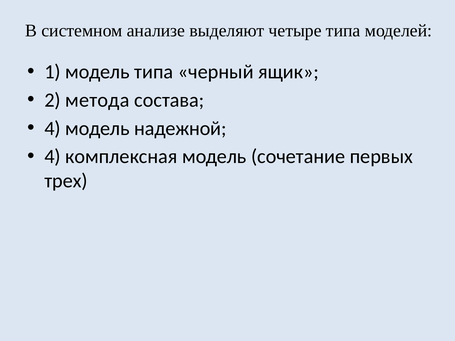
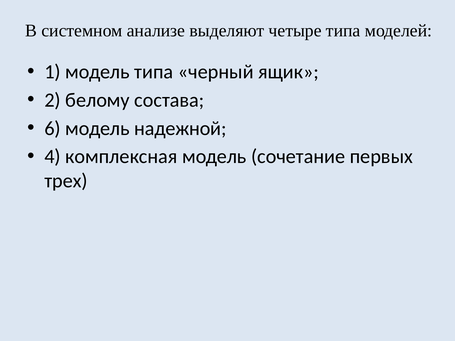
метода: метода -> белому
4 at (53, 128): 4 -> 6
